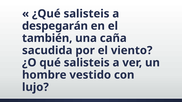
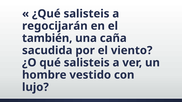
despegarán: despegarán -> regocijarán
